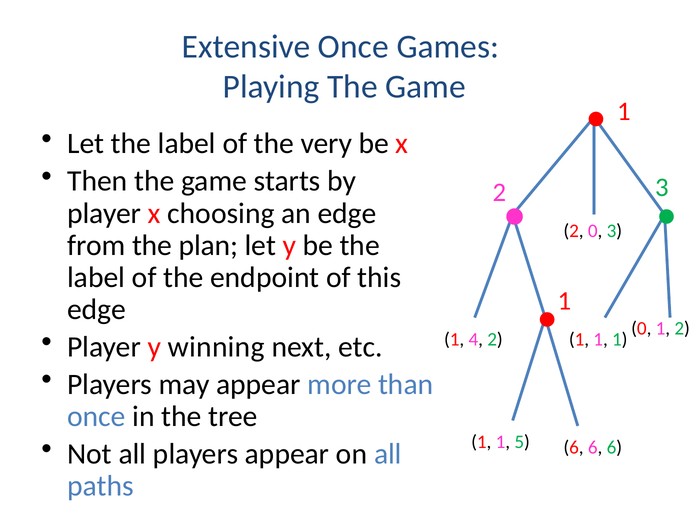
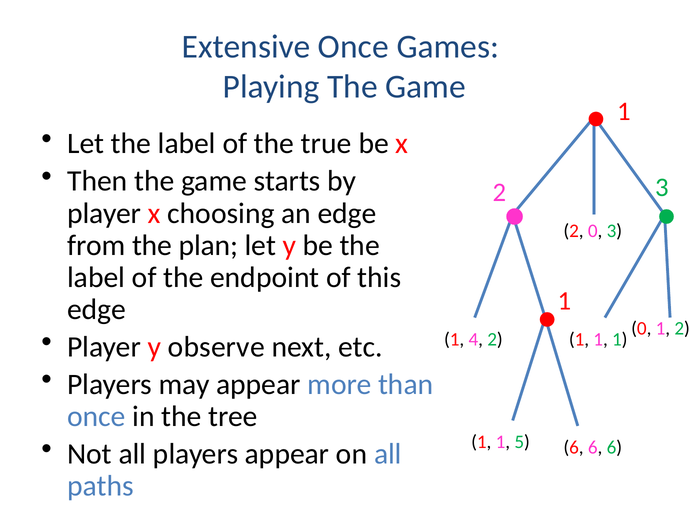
very: very -> true
winning: winning -> observe
